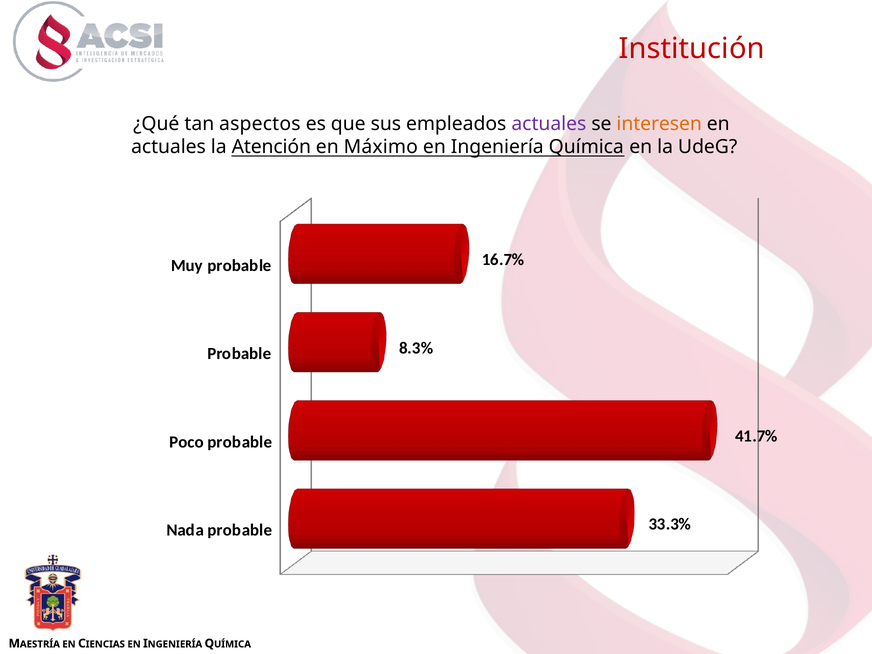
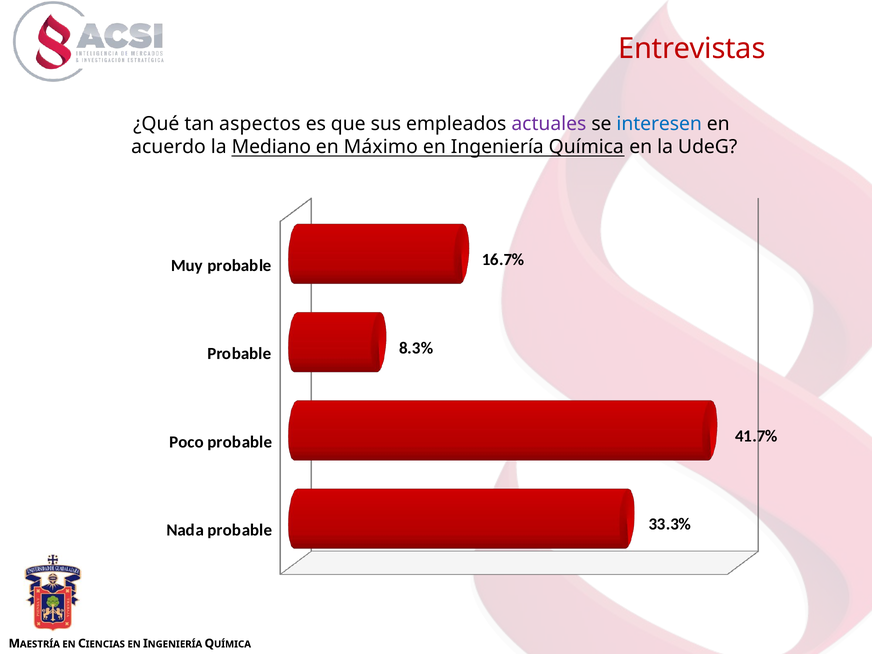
Institución: Institución -> Entrevistas
interesen colour: orange -> blue
actuales at (168, 147): actuales -> acuerdo
Atención: Atención -> Mediano
